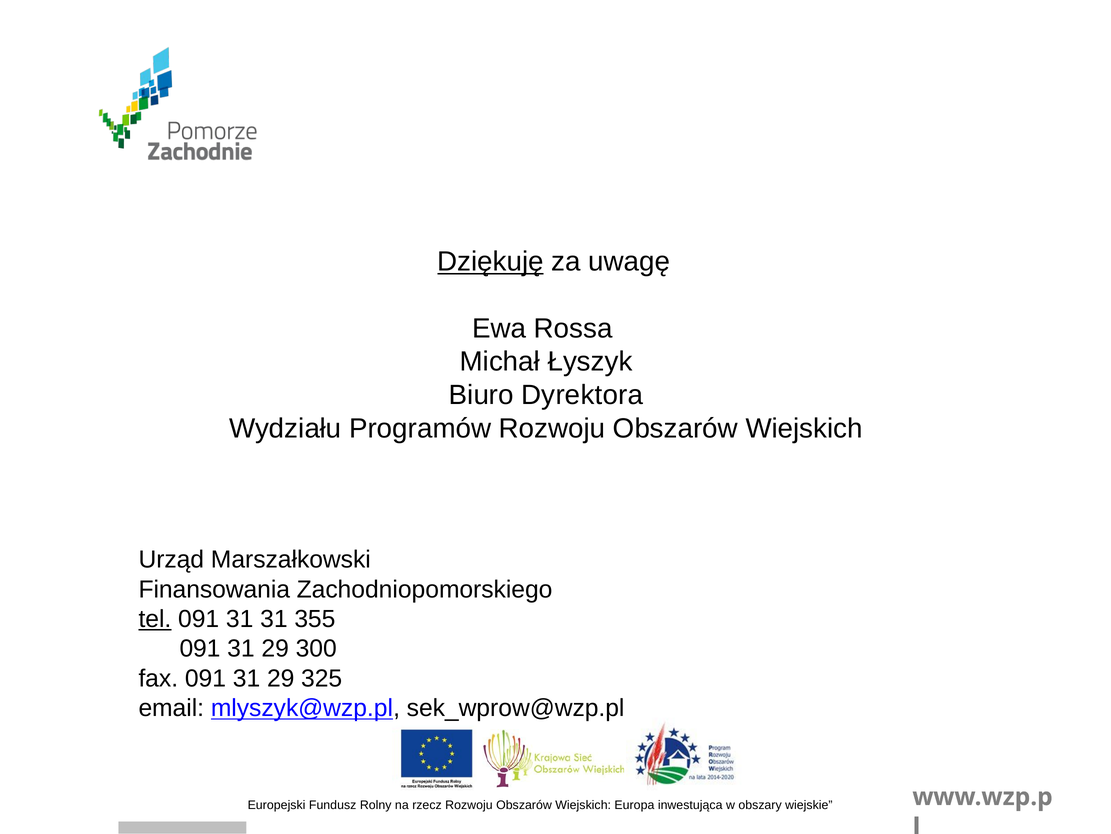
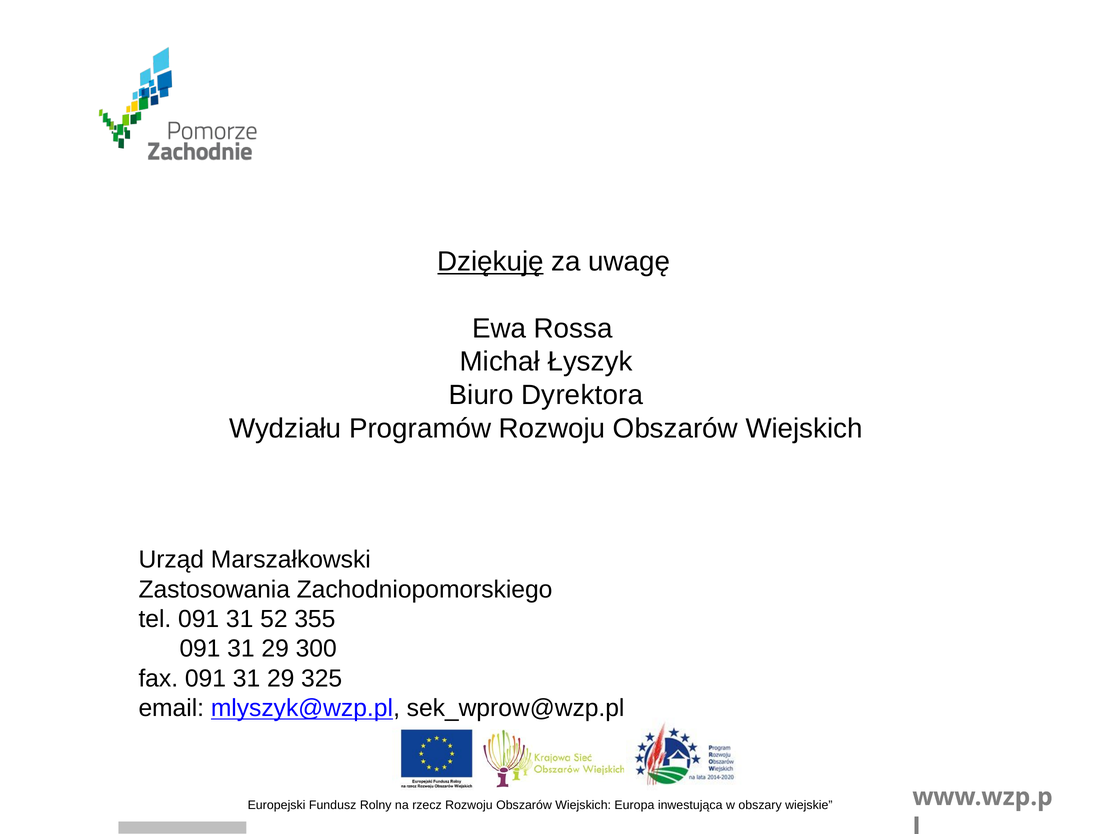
Finansowania: Finansowania -> Zastosowania
tel underline: present -> none
31 31: 31 -> 52
